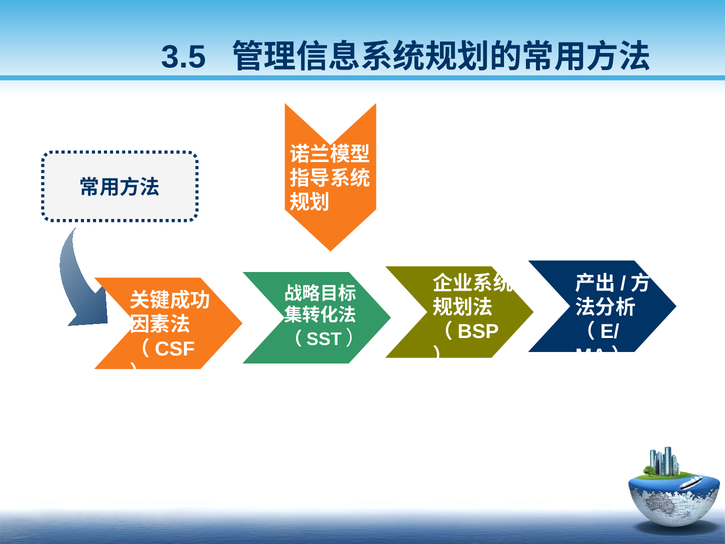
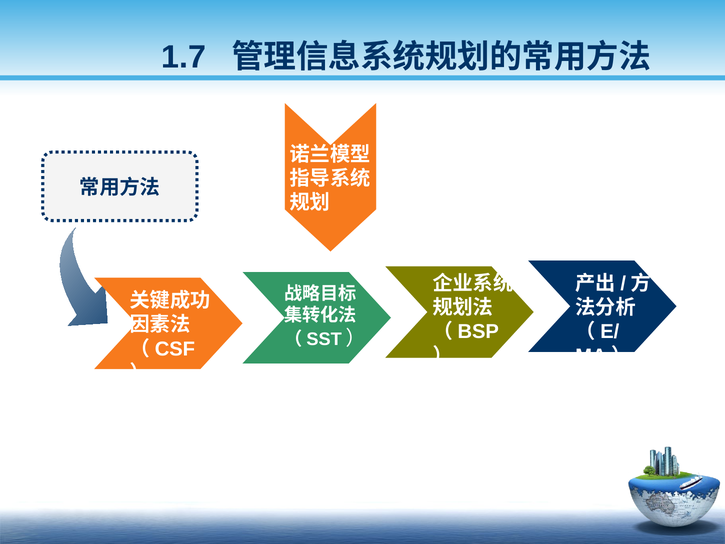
3.5: 3.5 -> 1.7
